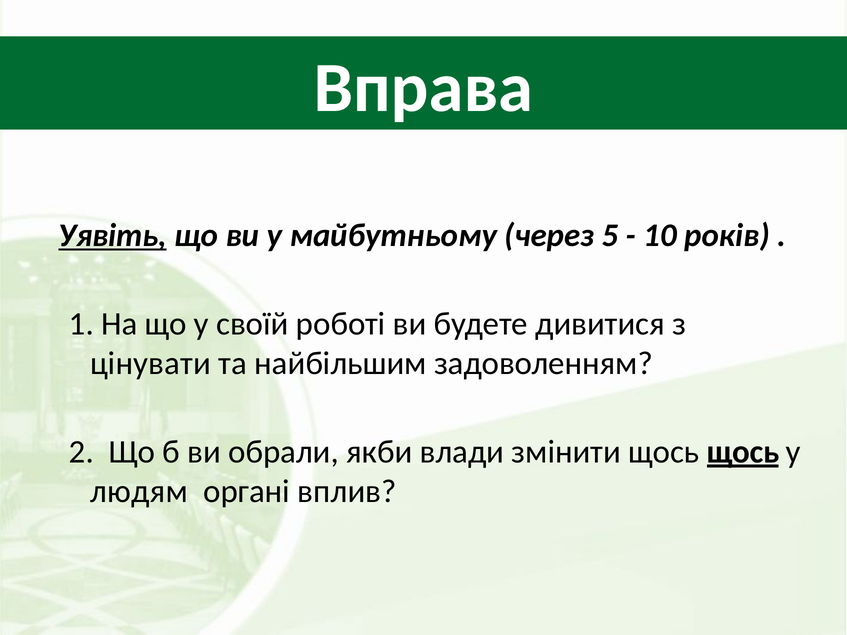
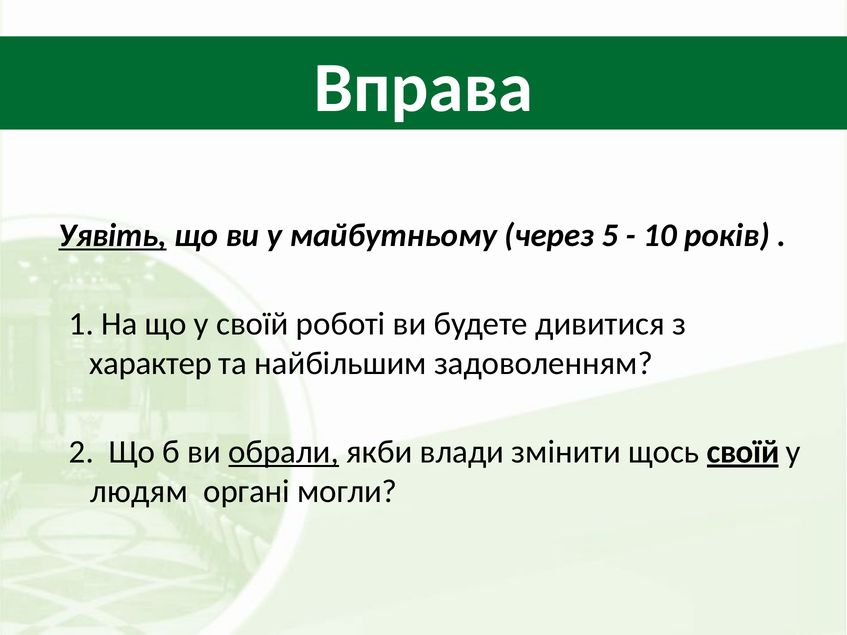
цінувати: цінувати -> характер
обрали underline: none -> present
щось щось: щось -> своїй
вплив: вплив -> могли
